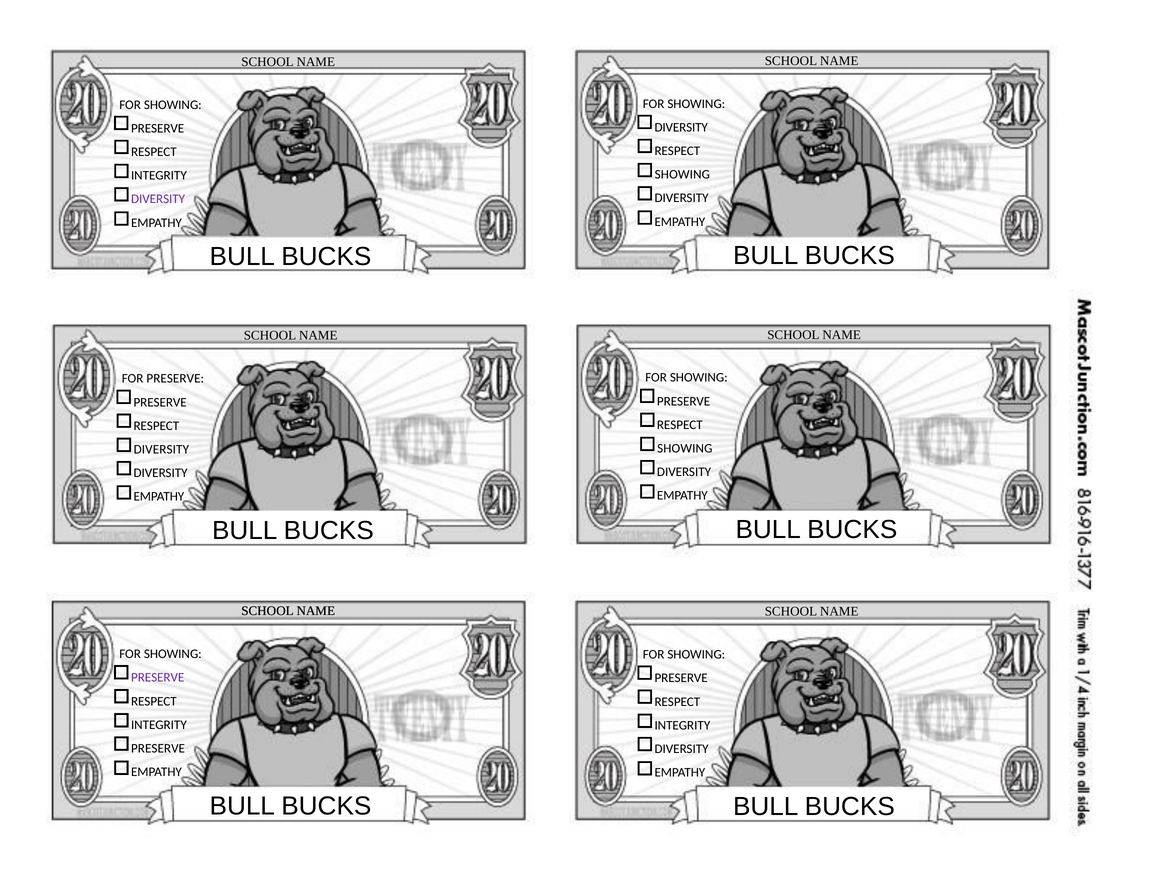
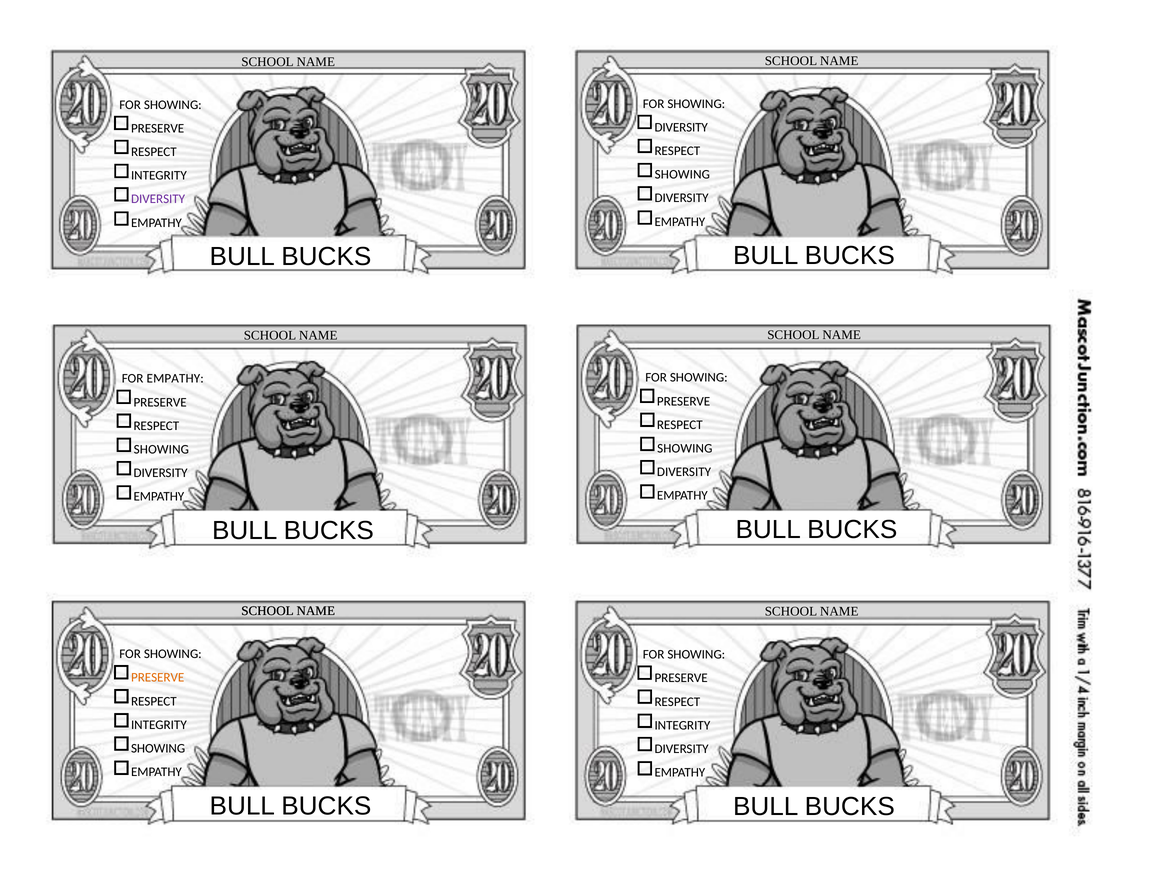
FOR PRESERVE: PRESERVE -> EMPATHY
DIVERSITY at (161, 450): DIVERSITY -> SHOWING
PRESERVE at (158, 678) colour: purple -> orange
PRESERVE at (158, 749): PRESERVE -> SHOWING
